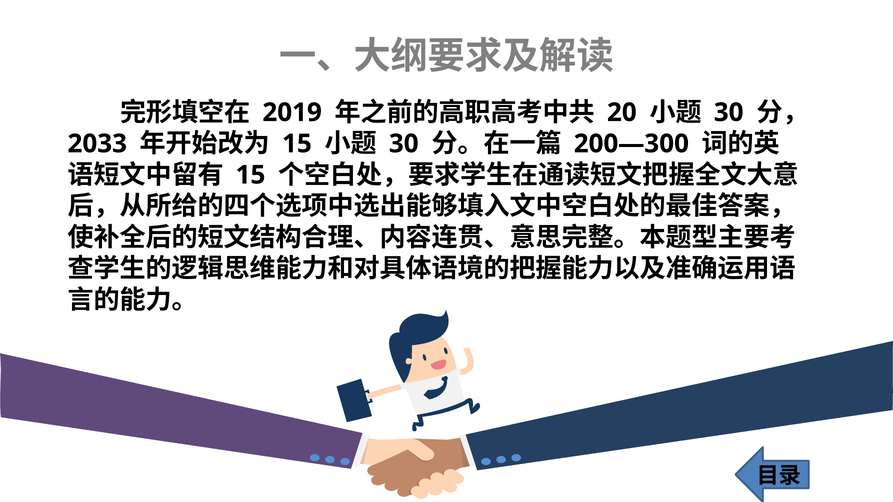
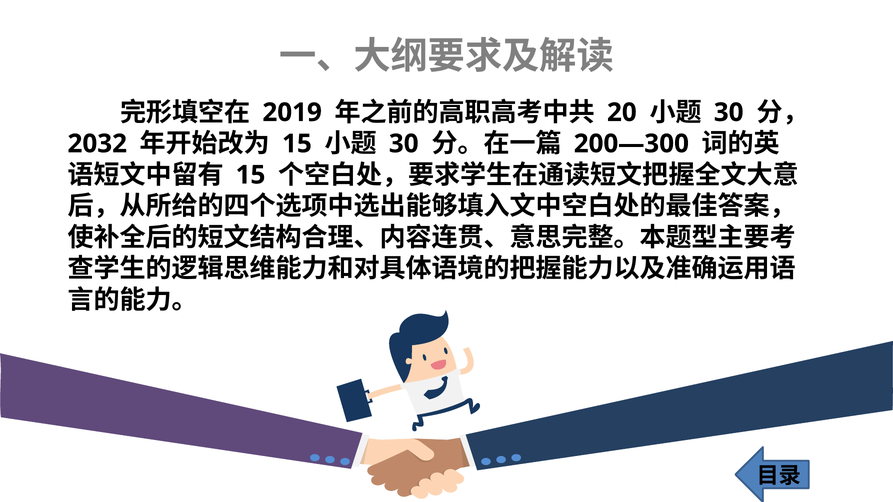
2033: 2033 -> 2032
